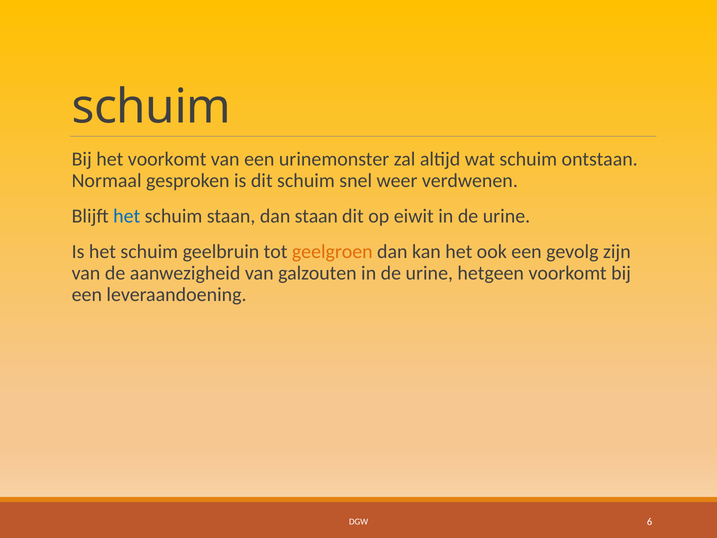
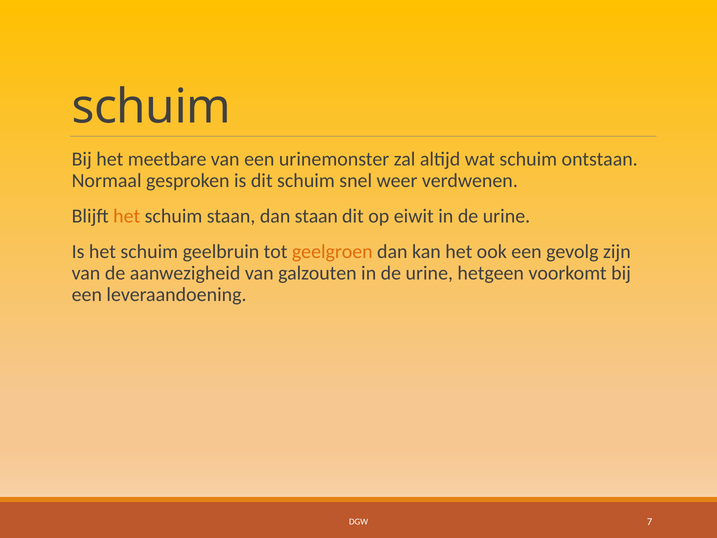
het voorkomt: voorkomt -> meetbare
het at (127, 216) colour: blue -> orange
6: 6 -> 7
